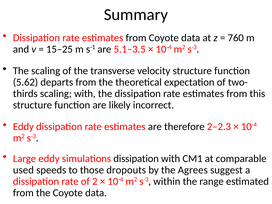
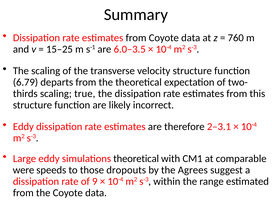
5.1–3.5: 5.1–3.5 -> 6.0–3.5
5.62: 5.62 -> 6.79
scaling with: with -> true
2–2.3: 2–2.3 -> 2–3.1
simulations dissipation: dissipation -> theoretical
used: used -> were
2: 2 -> 9
